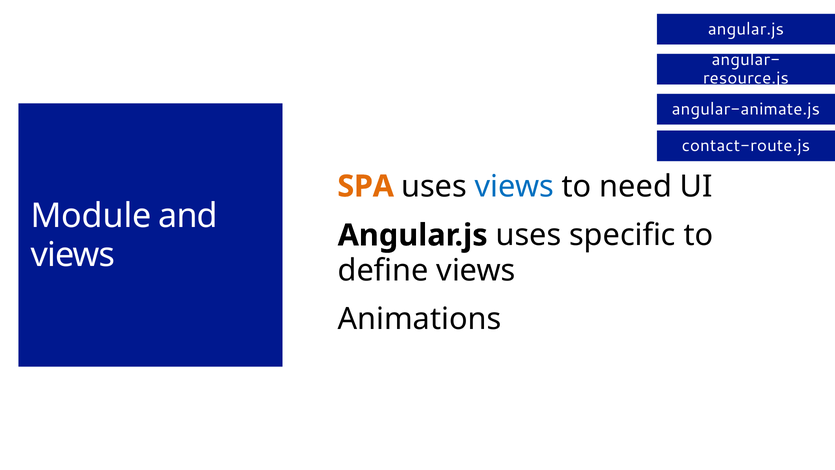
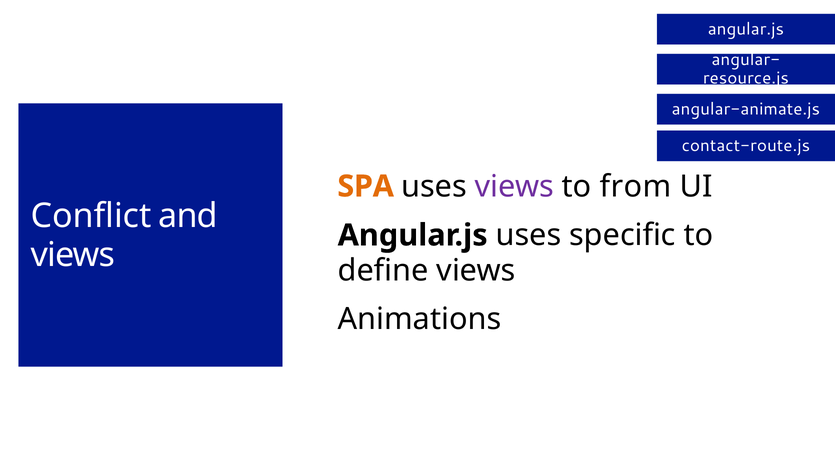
views at (514, 186) colour: blue -> purple
need: need -> from
Module: Module -> Conflict
